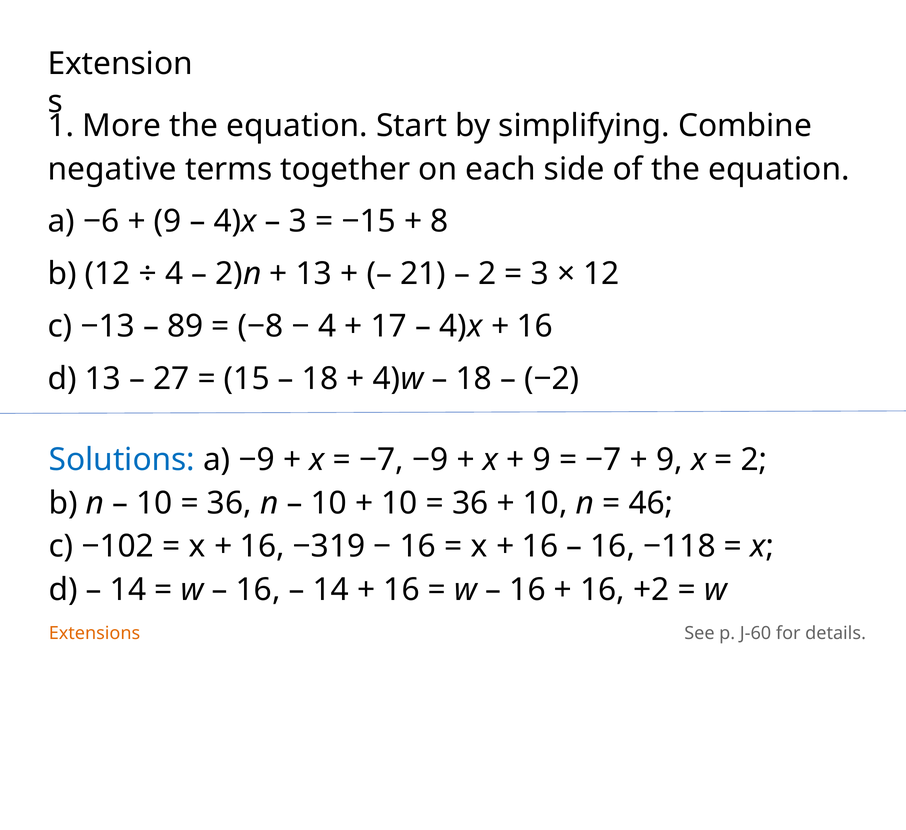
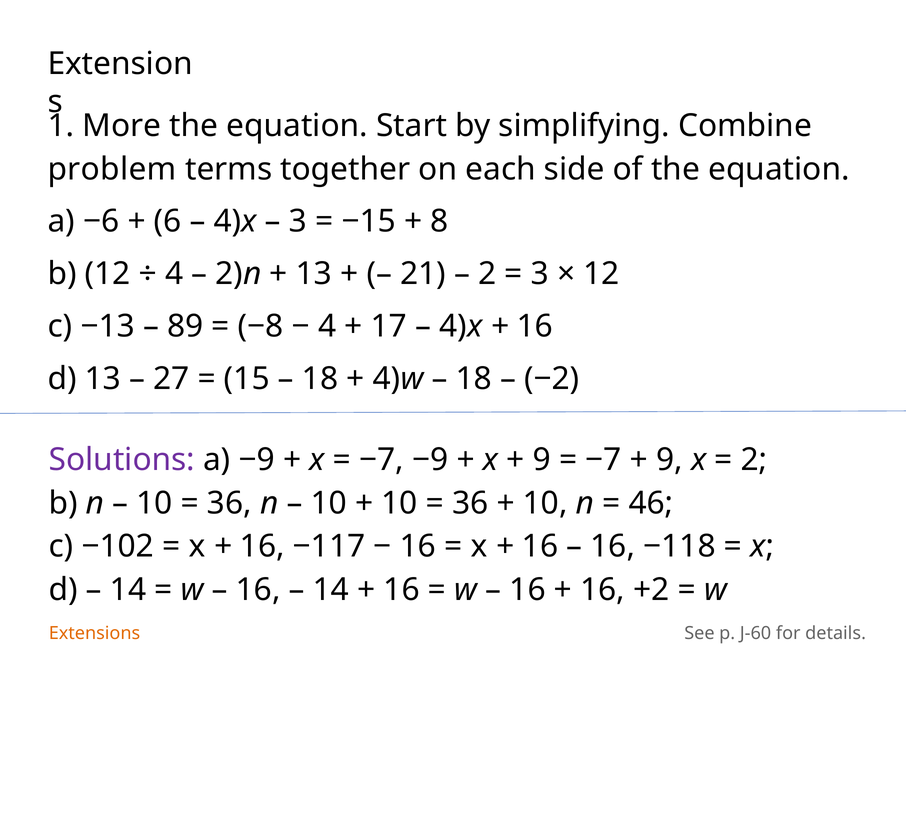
negative: negative -> problem
9 at (168, 222): 9 -> 6
Solutions colour: blue -> purple
−319: −319 -> −117
